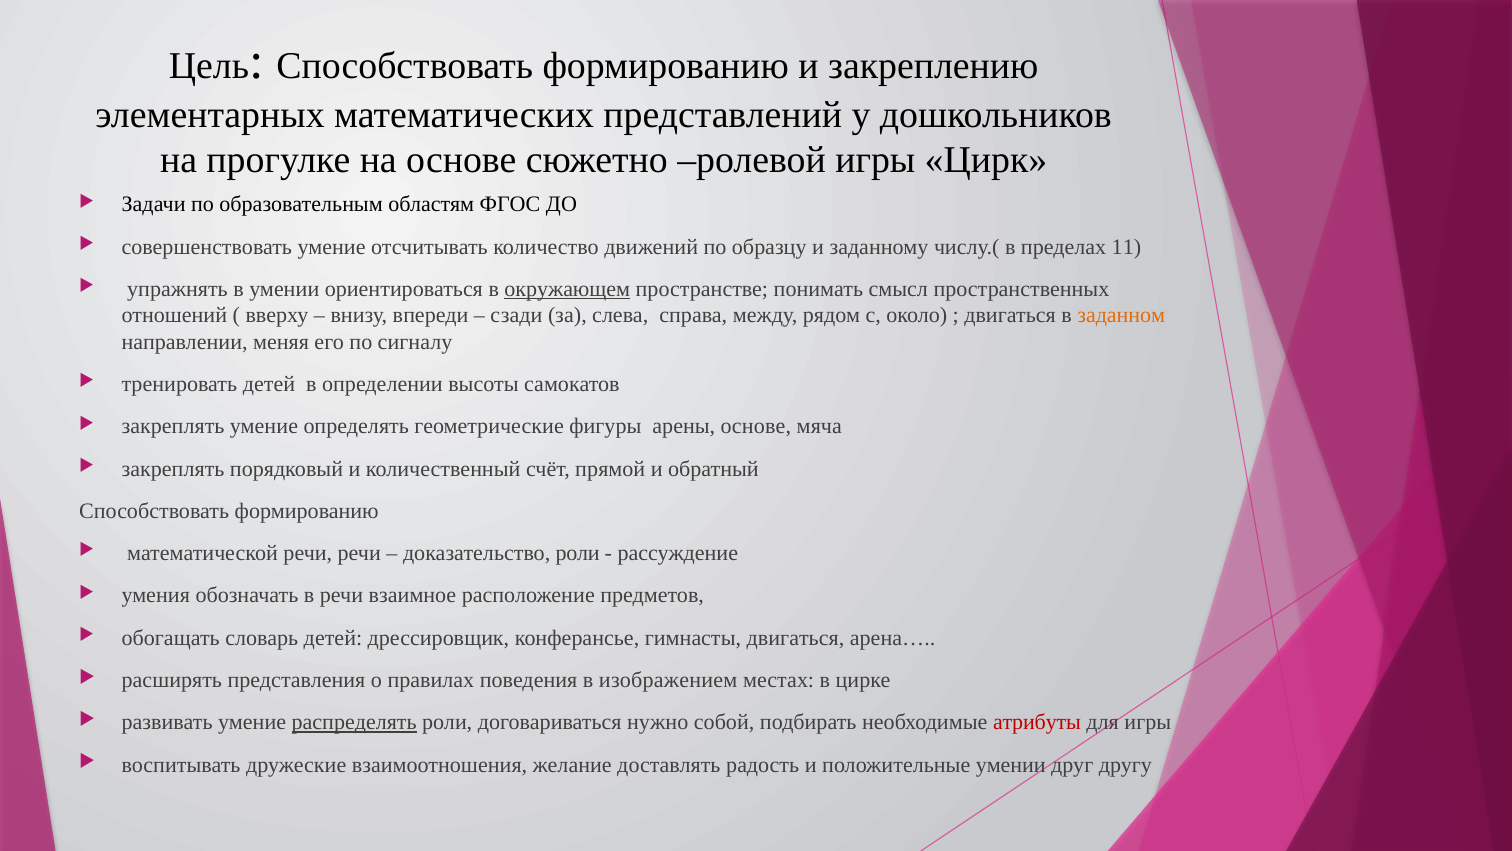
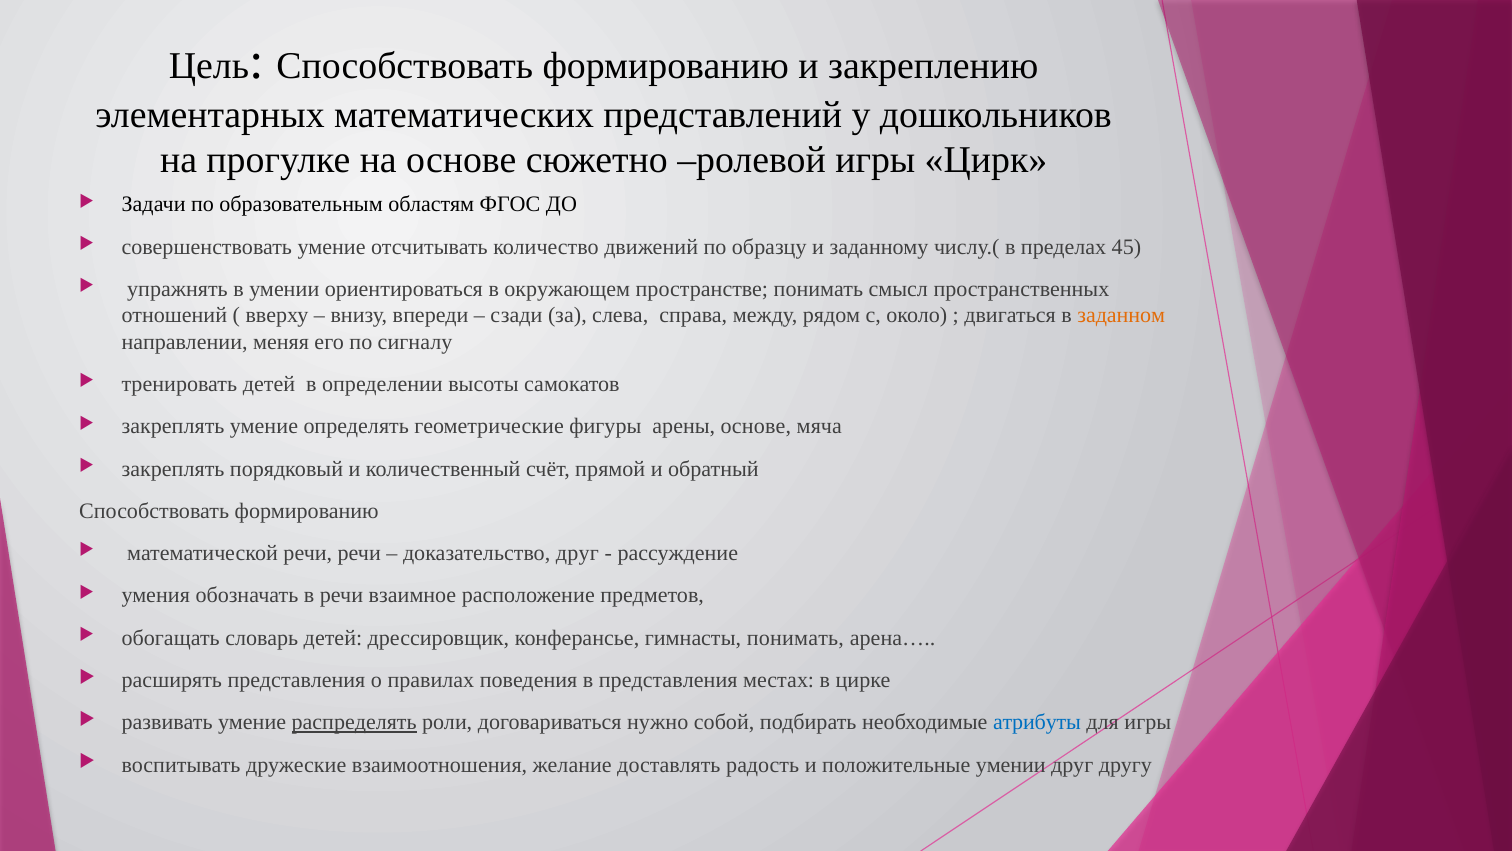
11: 11 -> 45
окружающем underline: present -> none
доказательство роли: роли -> друг
гимнасты двигаться: двигаться -> понимать
в изображением: изображением -> представления
атрибуты colour: red -> blue
